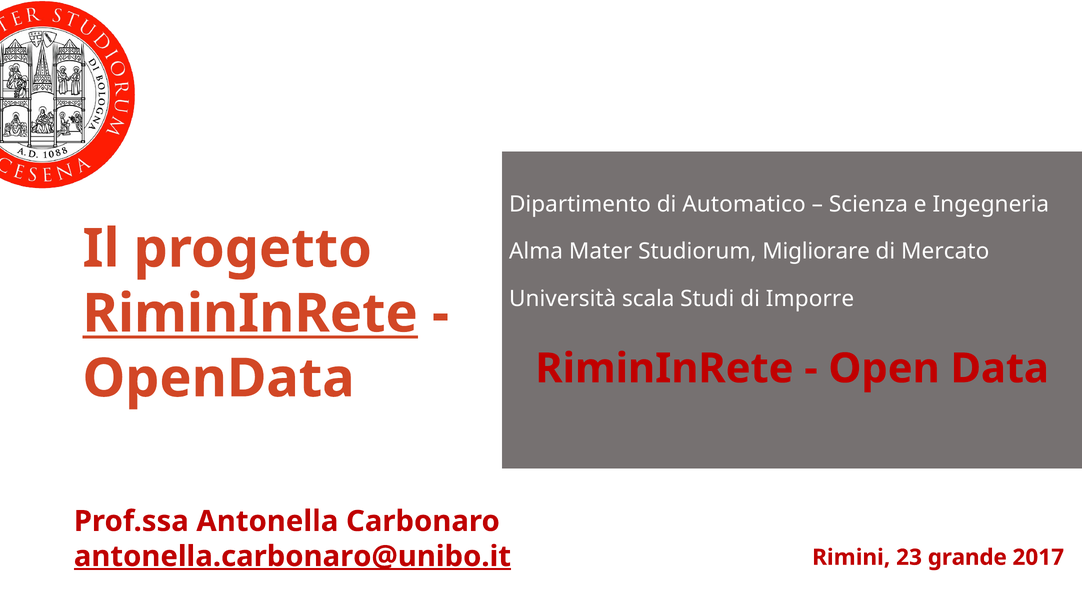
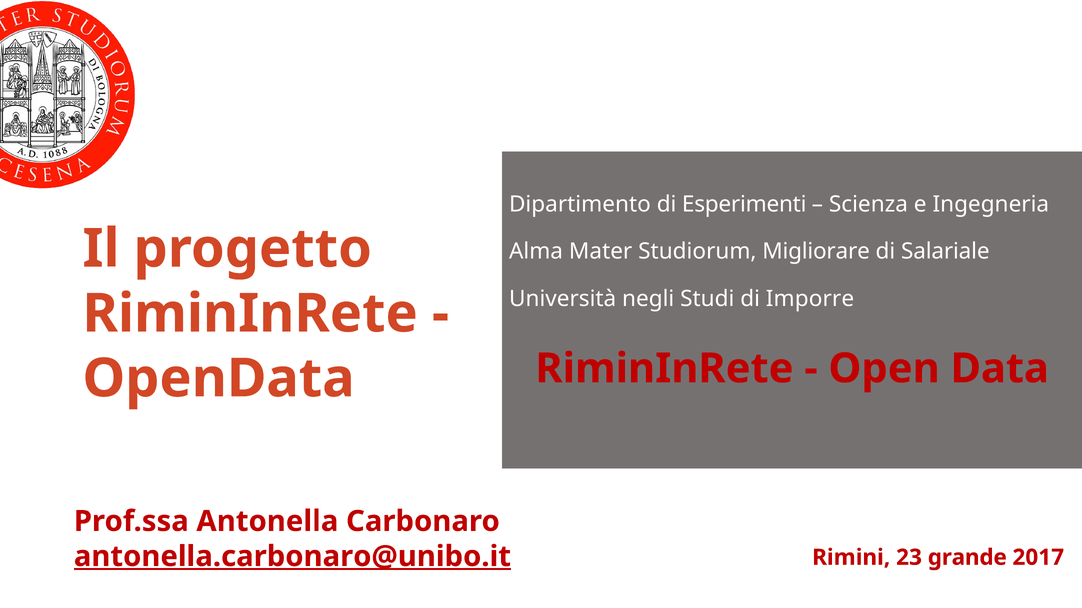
Automatico: Automatico -> Esperimenti
Mercato: Mercato -> Salariale
scala: scala -> negli
RiminInRete at (250, 314) underline: present -> none
